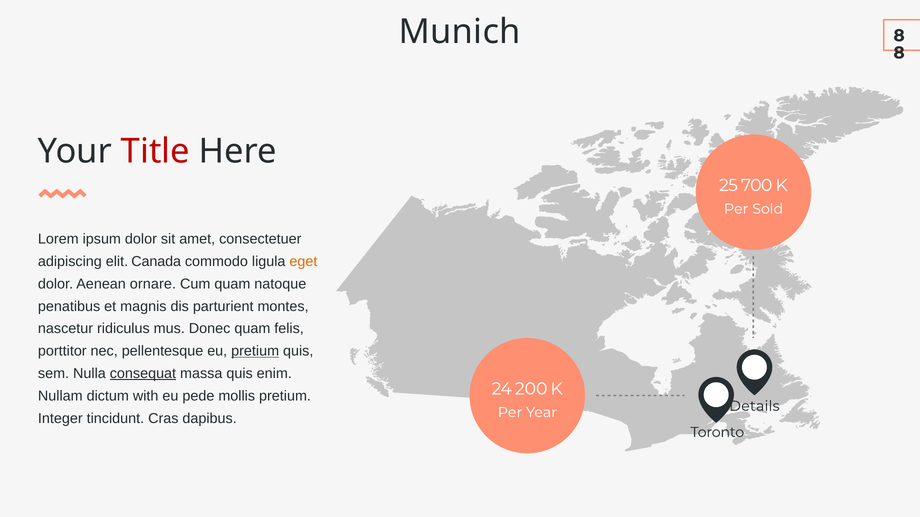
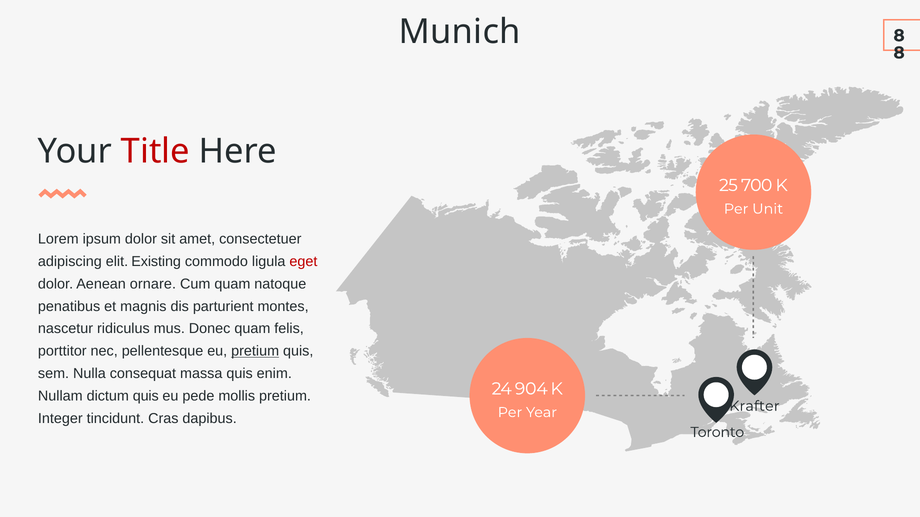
Sold: Sold -> Unit
Canada: Canada -> Existing
eget colour: orange -> red
consequat underline: present -> none
200: 200 -> 904
dictum with: with -> quis
Details: Details -> Krafter
